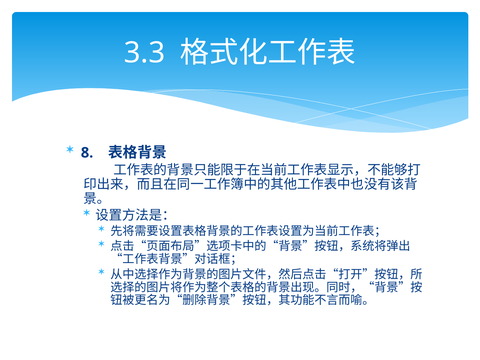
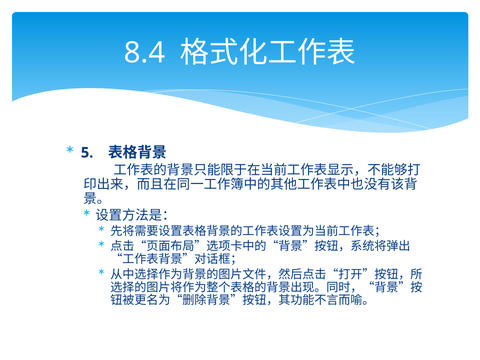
3.3: 3.3 -> 8.4
8: 8 -> 5
